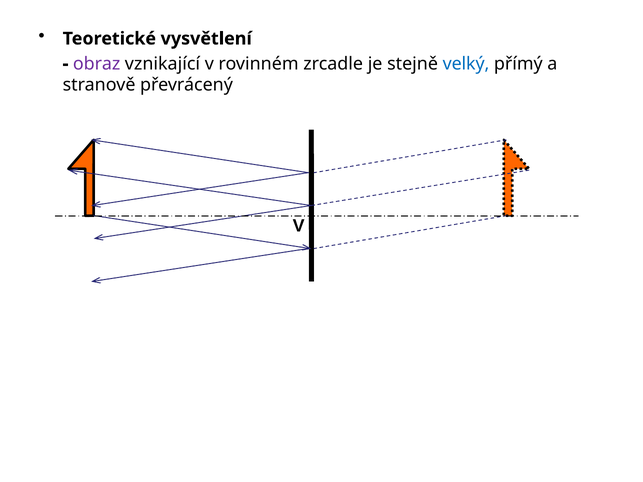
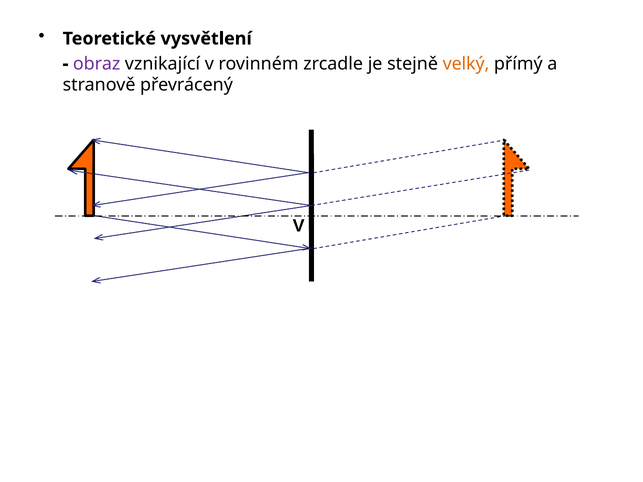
velký colour: blue -> orange
